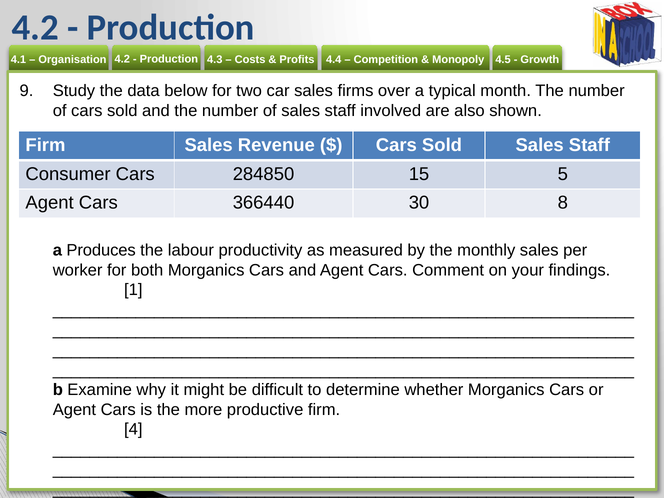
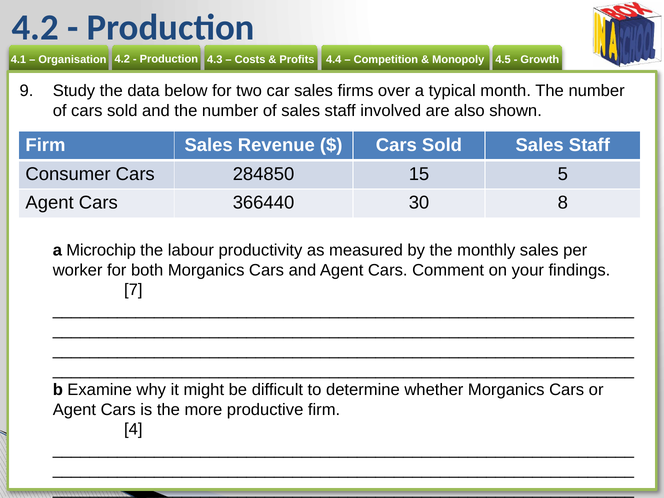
Produces: Produces -> Microchip
1: 1 -> 7
